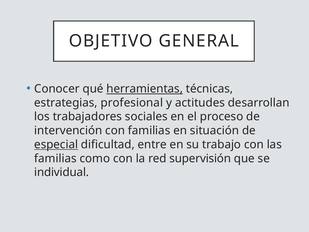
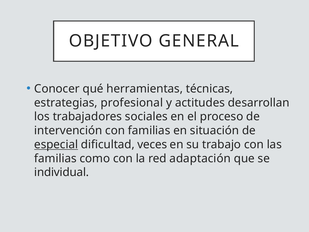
herramientas underline: present -> none
entre: entre -> veces
supervisión: supervisión -> adaptación
